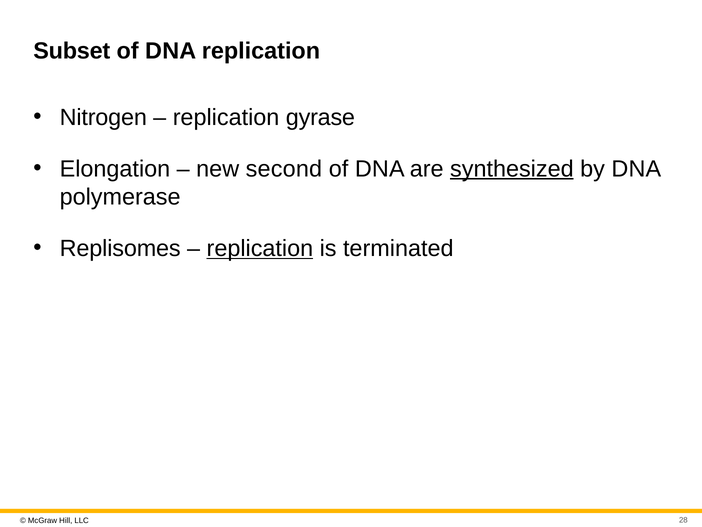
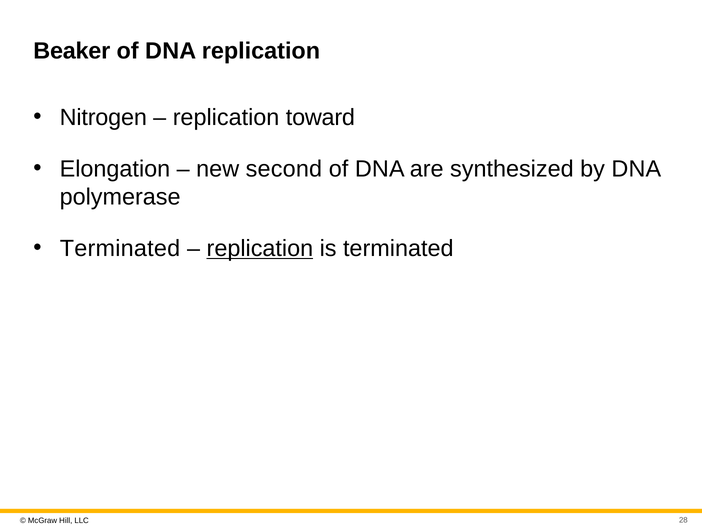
Subset: Subset -> Beaker
gyrase: gyrase -> toward
synthesized underline: present -> none
Replisomes at (120, 248): Replisomes -> Terminated
